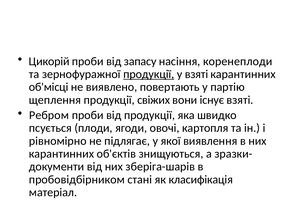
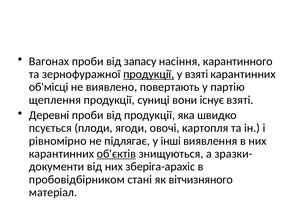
Цикорій: Цикорій -> Вагонах
коренеплоди: коренеплоди -> карантинного
свіжих: свіжих -> суниці
Ребром: Ребром -> Деревні
якої: якої -> інші
об'єктів underline: none -> present
зберіга-шарів: зберіга-шарів -> зберіга-арахіс
класифікація: класифікація -> вітчизняного
